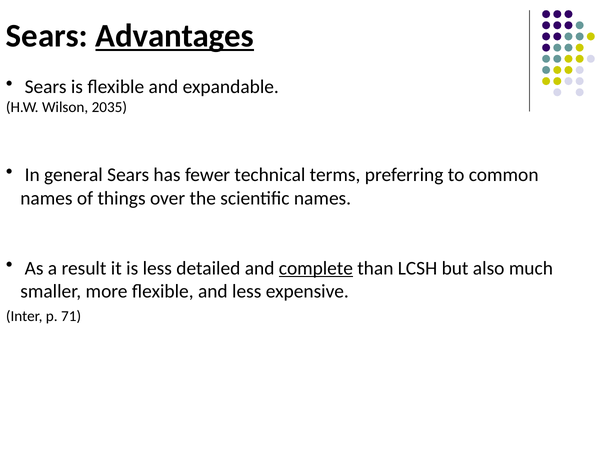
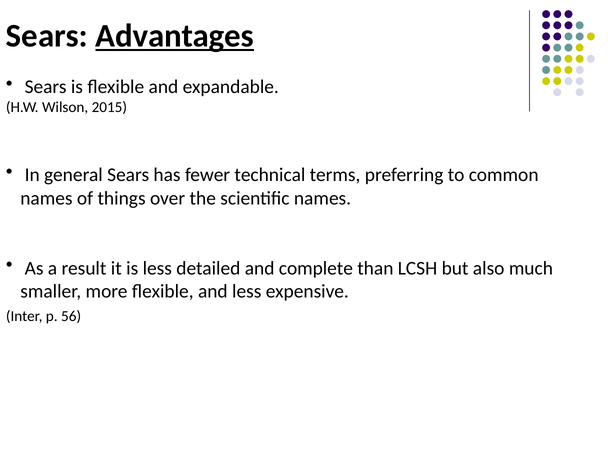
2035: 2035 -> 2015
complete underline: present -> none
71: 71 -> 56
